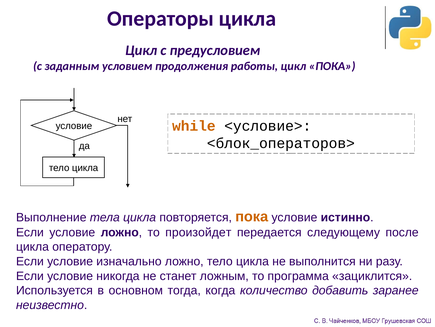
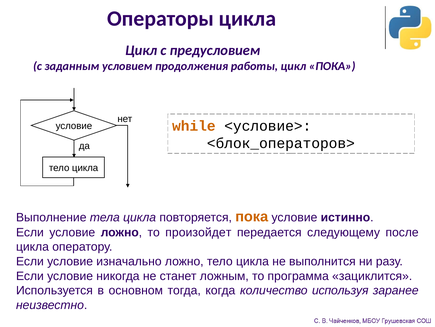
добавить: добавить -> используя
